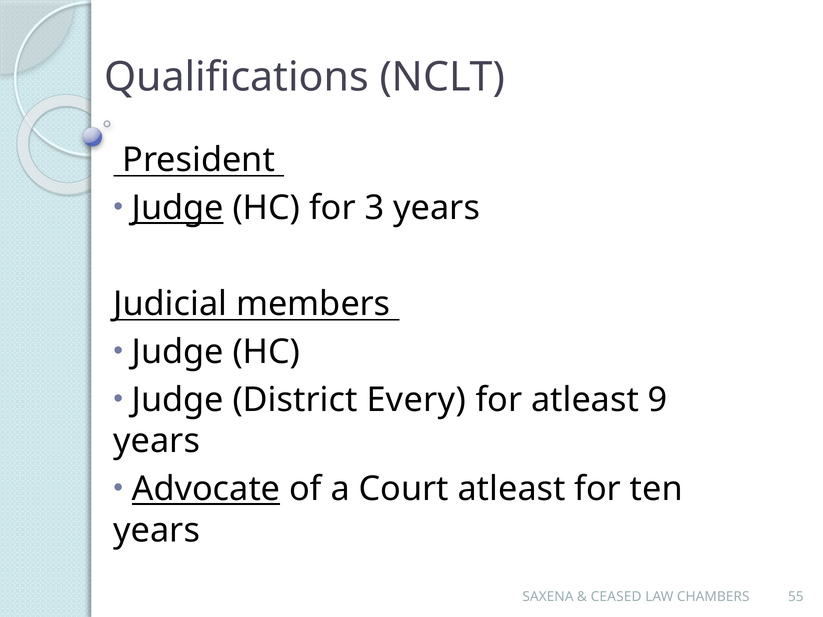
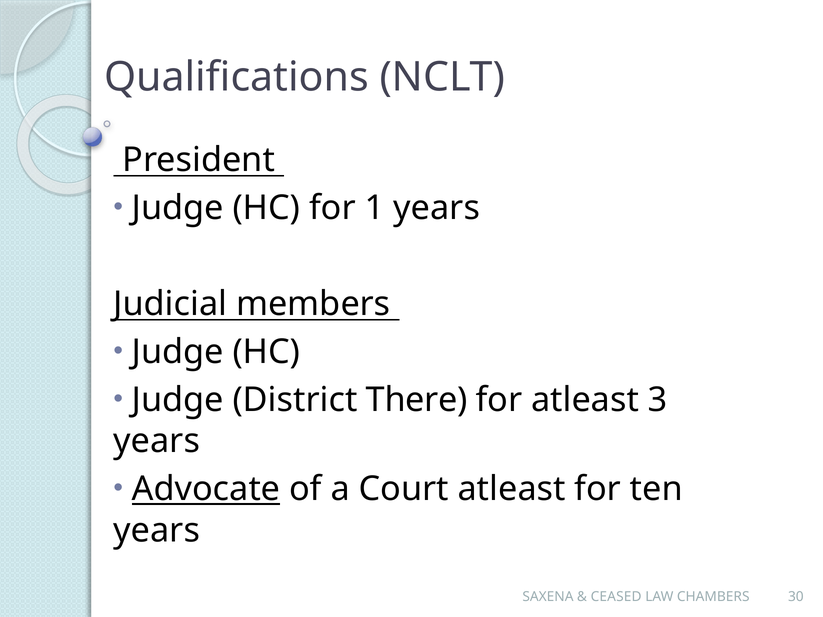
Judge at (178, 208) underline: present -> none
3: 3 -> 1
Every: Every -> There
9: 9 -> 3
55: 55 -> 30
